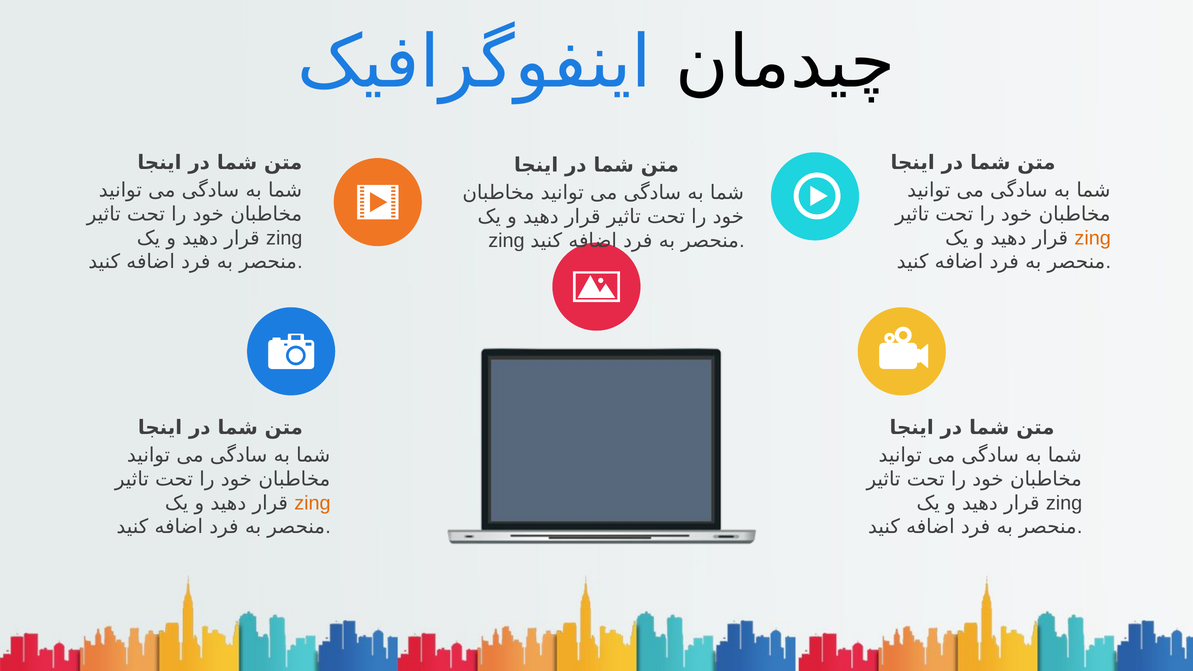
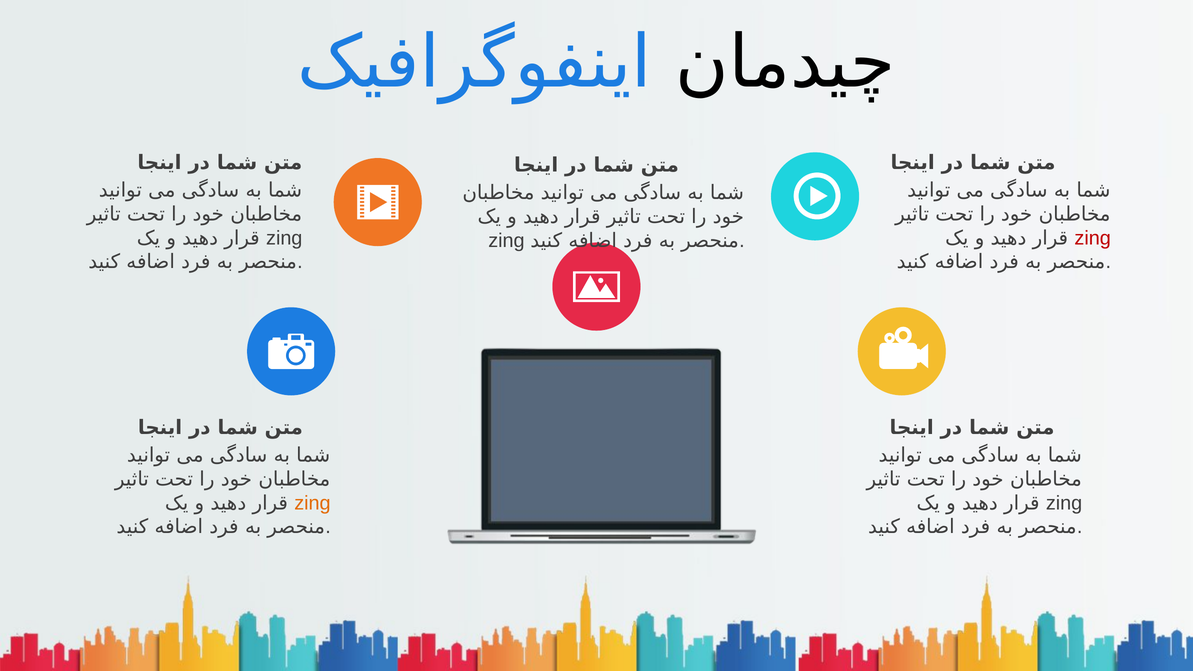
zing at (1093, 238) colour: orange -> red
